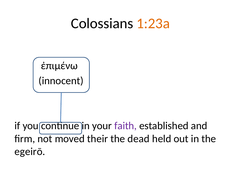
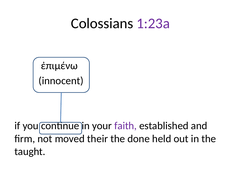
1:23a colour: orange -> purple
dead: dead -> done
egeirō: egeirō -> taught
